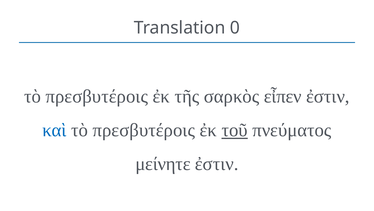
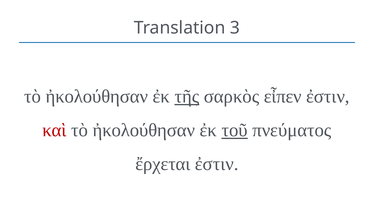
0: 0 -> 3
πρεσβυτέροις at (97, 96): πρεσβυτέροις -> ἠκολούθησαν
τῆς underline: none -> present
καὶ colour: blue -> red
πρεσβυτέροις at (144, 130): πρεσβυτέροις -> ἠκολούθησαν
μείνητε: μείνητε -> ἔρχεται
